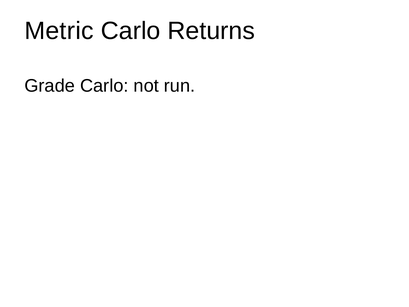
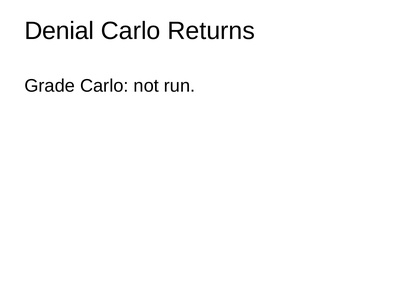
Metric: Metric -> Denial
